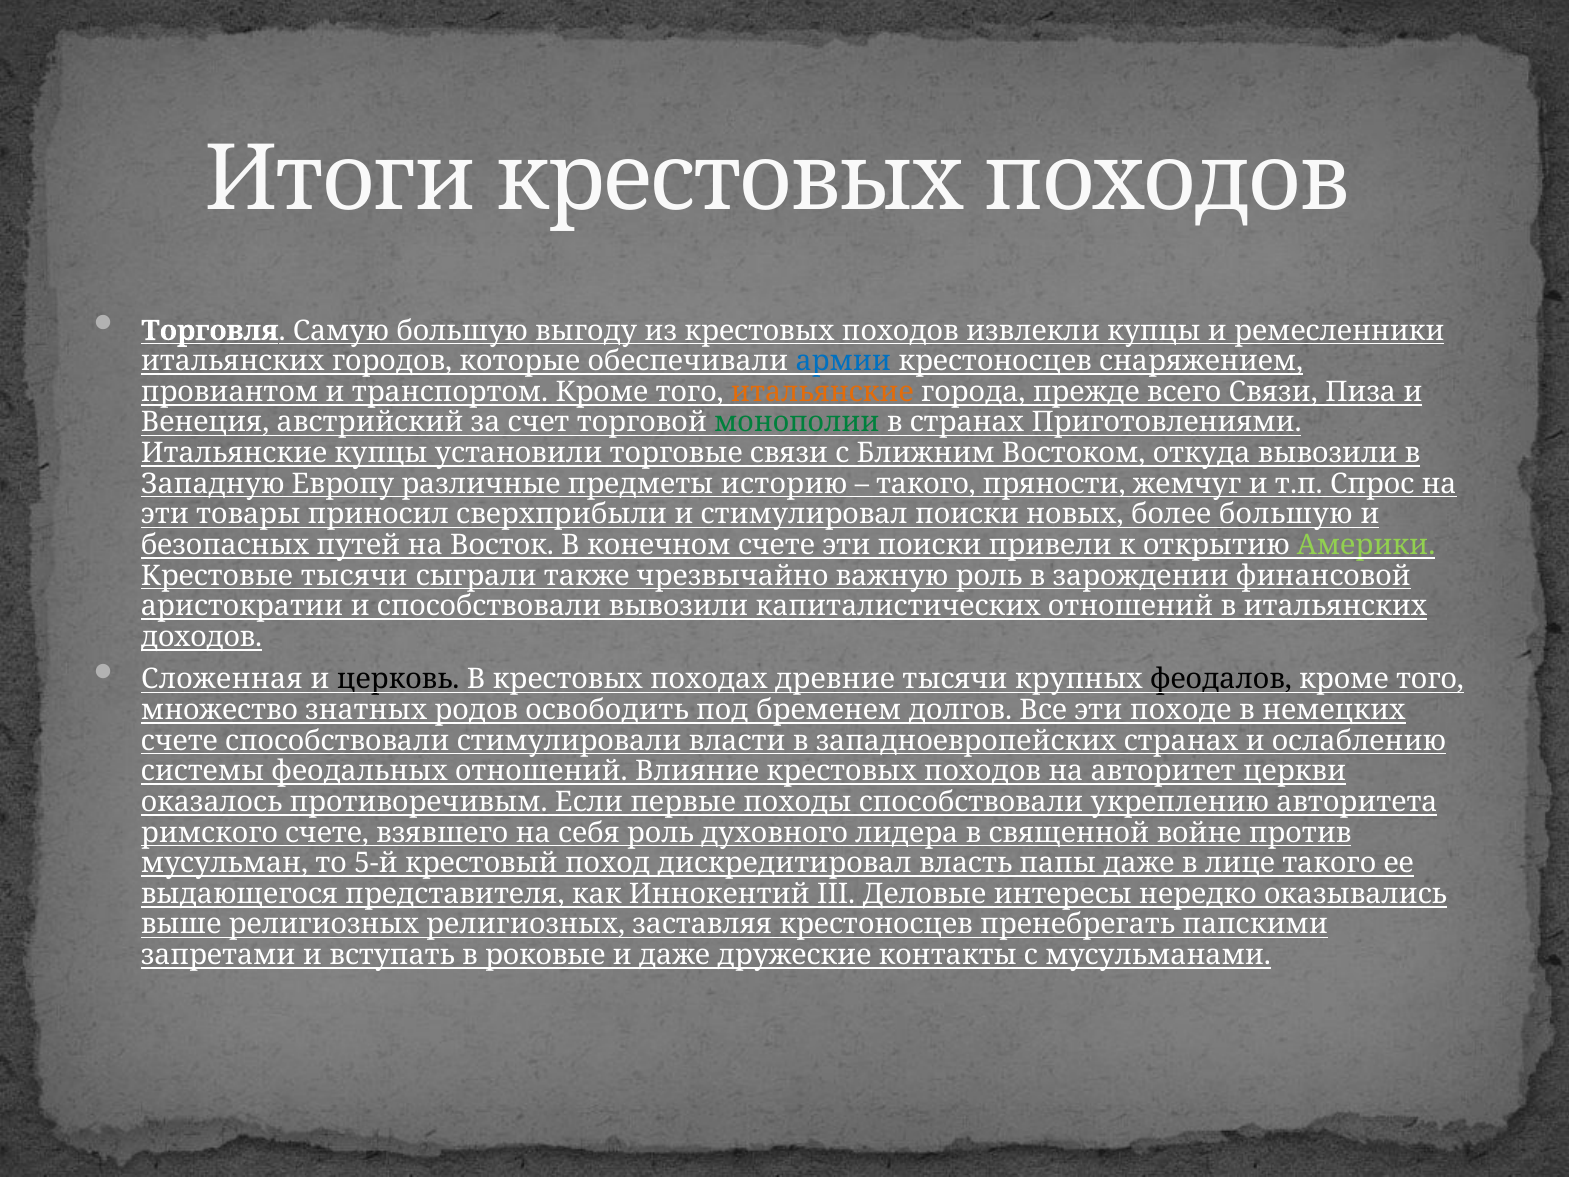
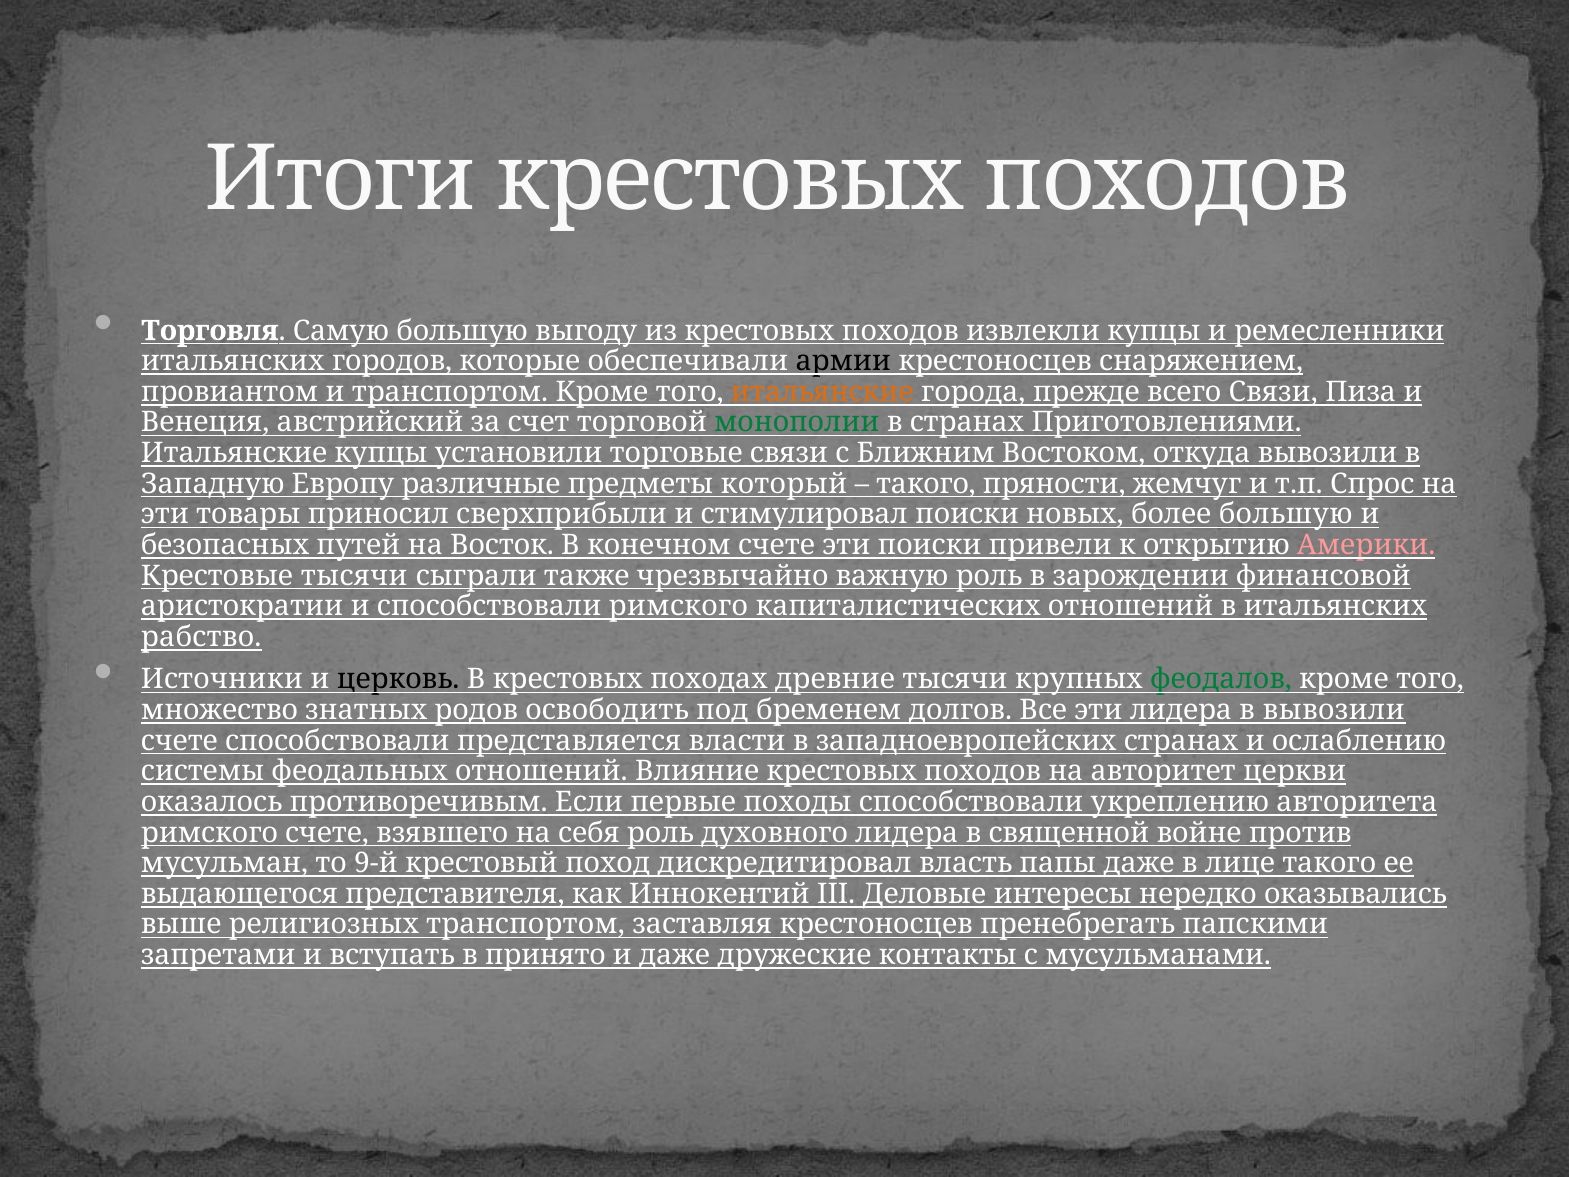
армии colour: blue -> black
историю: историю -> который
Америки colour: light green -> pink
способствовали вывозили: вывозили -> римского
доходов: доходов -> рабство
Сложенная: Сложенная -> Источники
феодалов colour: black -> green
эти походе: походе -> лидера
в немецких: немецких -> вывозили
стимулировали: стимулировали -> представляется
5-й: 5-й -> 9-й
религиозных религиозных: религиозных -> транспортом
роковые: роковые -> принято
